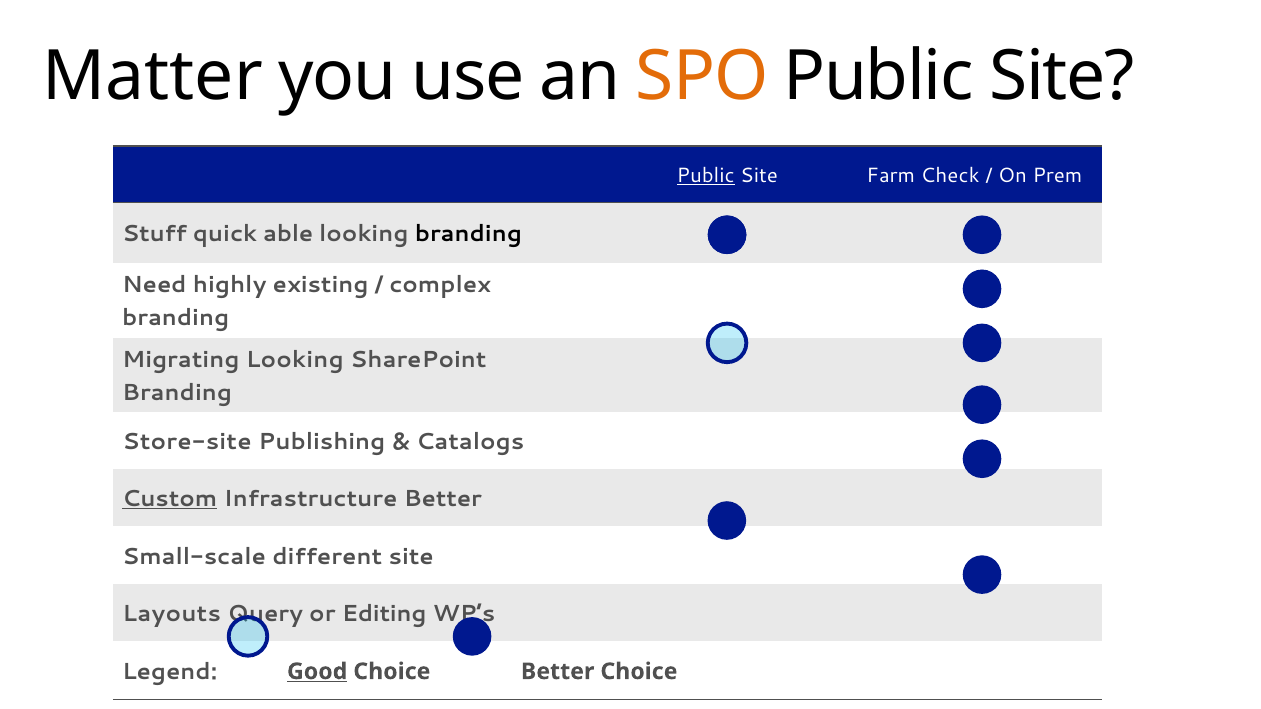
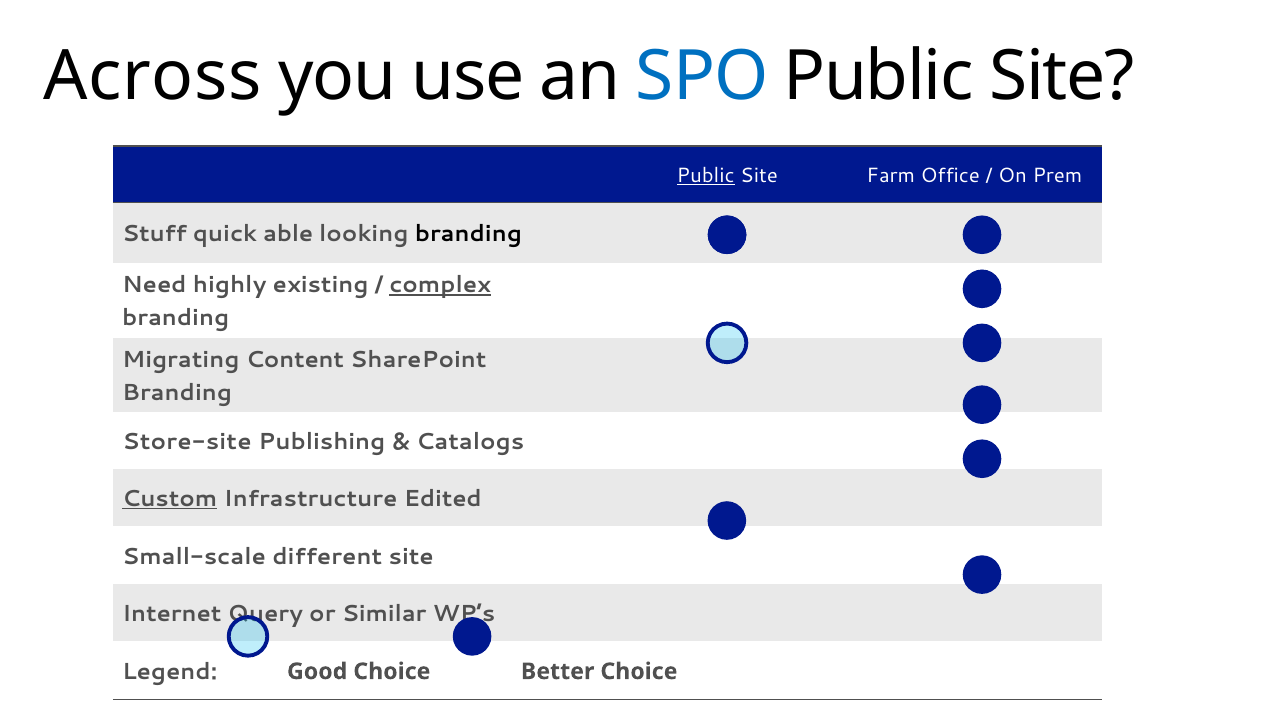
Matter: Matter -> Across
SPO colour: orange -> blue
Check: Check -> Office
complex underline: none -> present
Migrating Looking: Looking -> Content
Infrastructure Better: Better -> Edited
Layouts: Layouts -> Internet
Editing: Editing -> Similar
Good underline: present -> none
